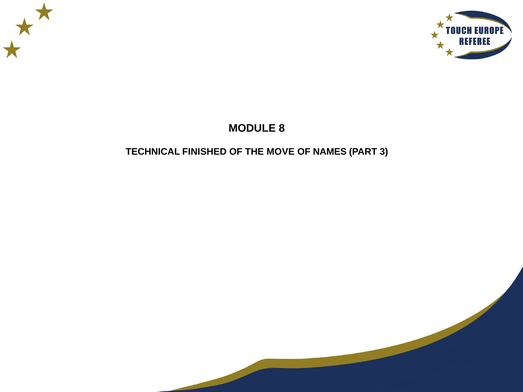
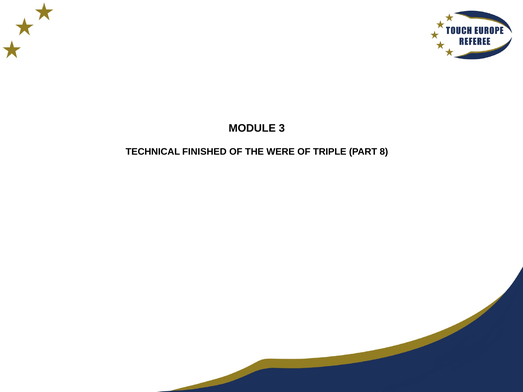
8: 8 -> 3
MOVE: MOVE -> WERE
NAMES: NAMES -> TRIPLE
3: 3 -> 8
